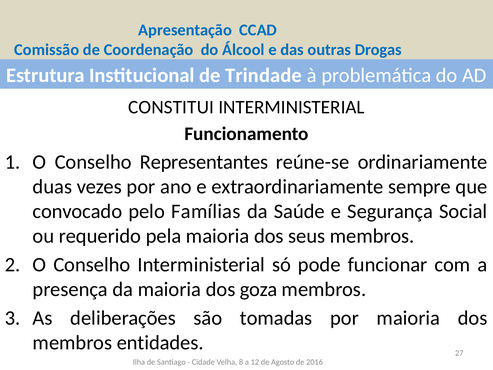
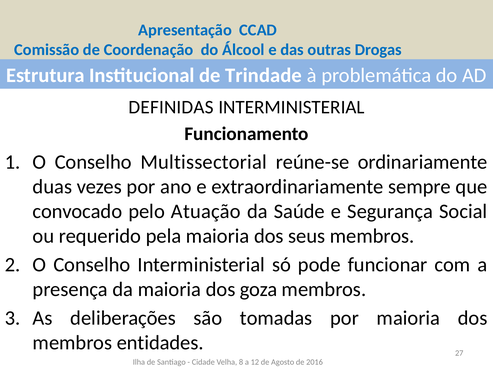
CONSTITUI: CONSTITUI -> DEFINIDAS
Representantes: Representantes -> Multissectorial
Famílias: Famílias -> Atuação
